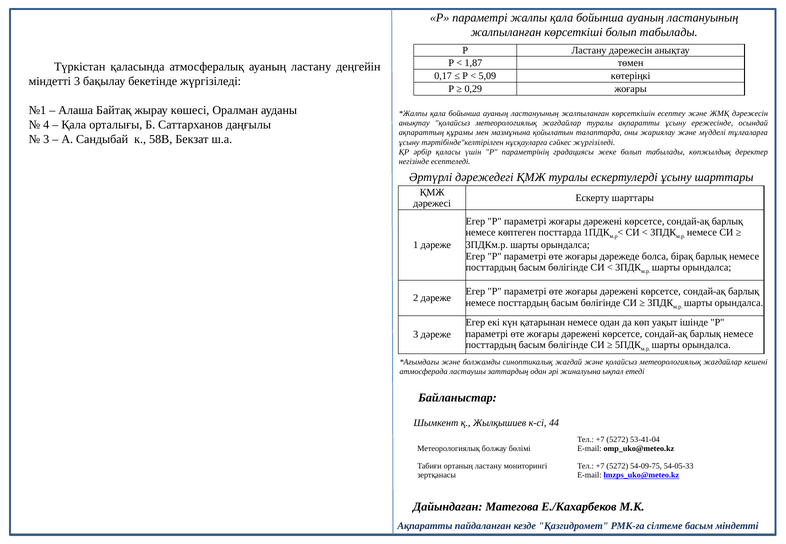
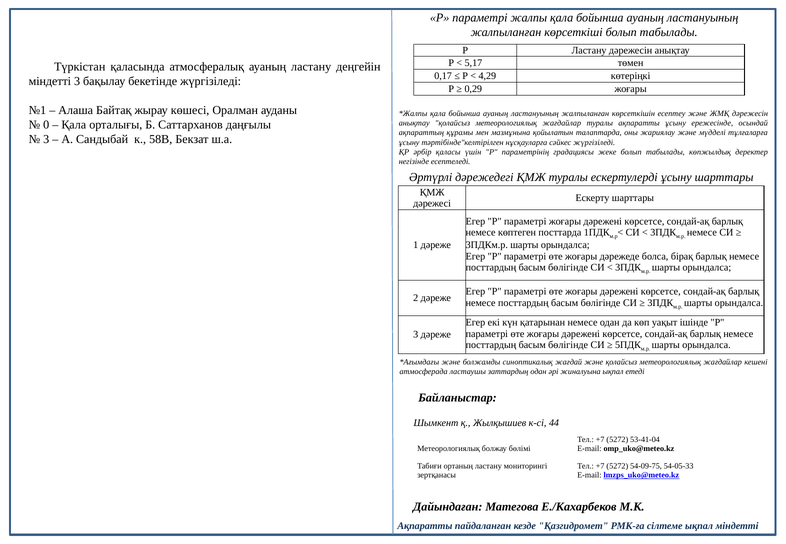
1,87: 1,87 -> 5,17
5,09: 5,09 -> 4,29
4: 4 -> 0
сілтеме басым: басым -> ықпал
